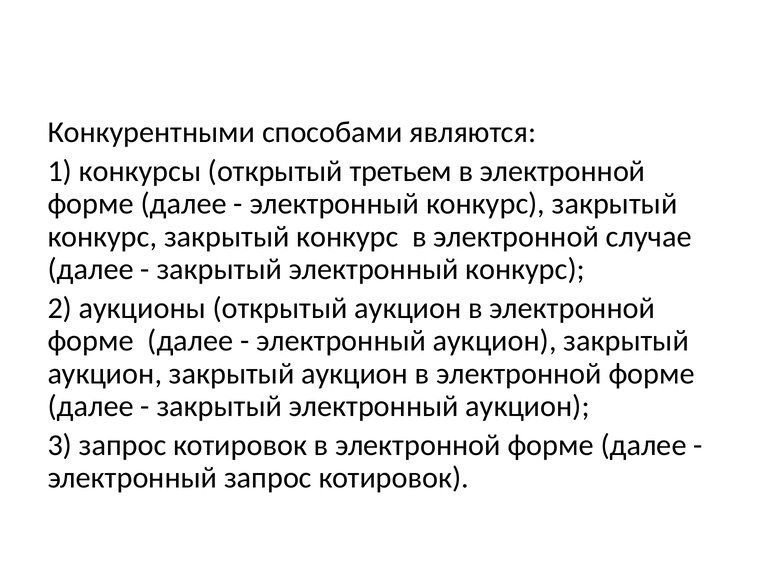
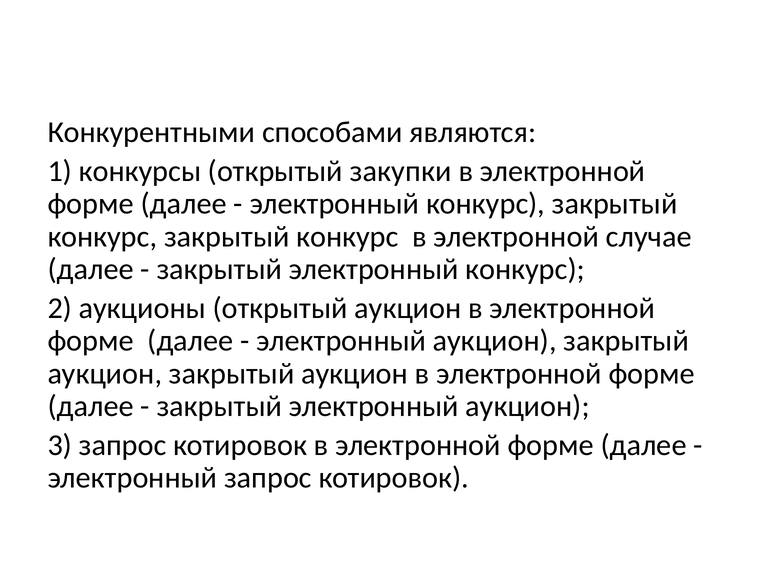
третьем: третьем -> закупки
